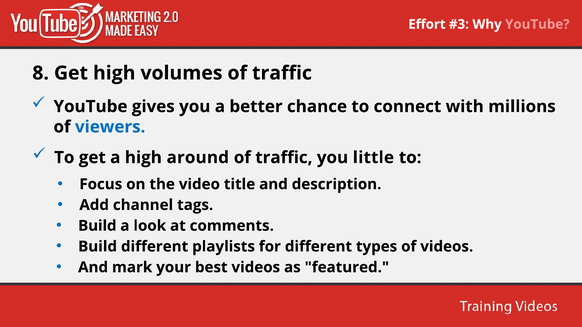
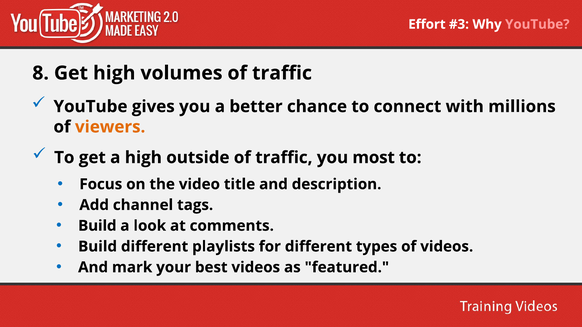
viewers colour: blue -> orange
around: around -> outside
little: little -> most
